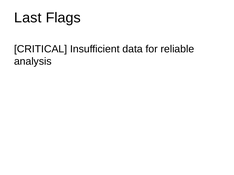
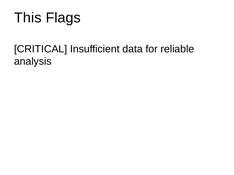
Last: Last -> This
